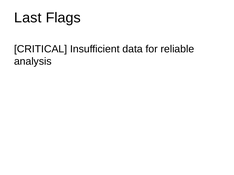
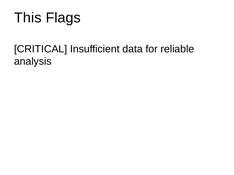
Last: Last -> This
